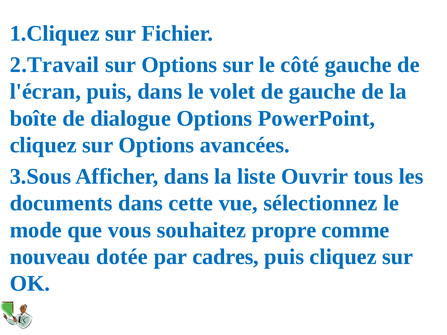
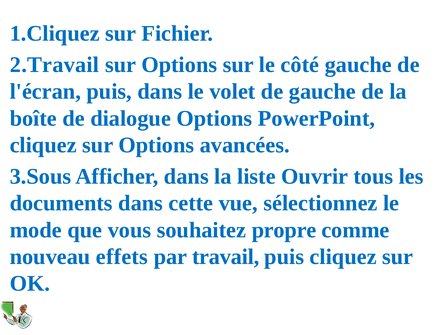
dotée: dotée -> effets
cadres: cadres -> travail
